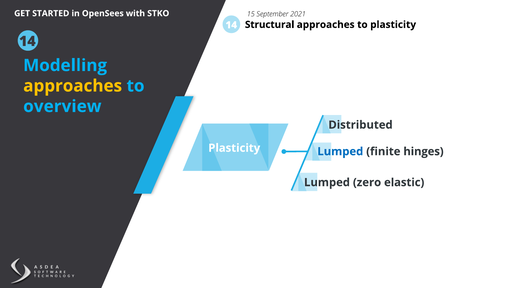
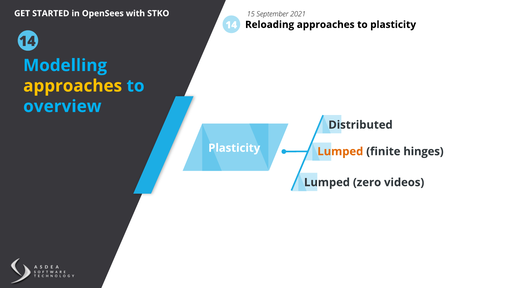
Structural: Structural -> Reloading
Lumped at (340, 151) colour: blue -> orange
elastic: elastic -> videos
